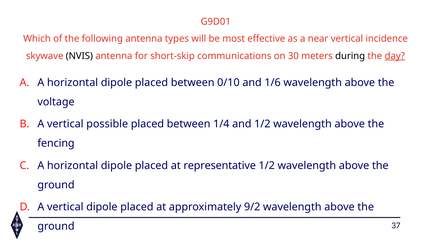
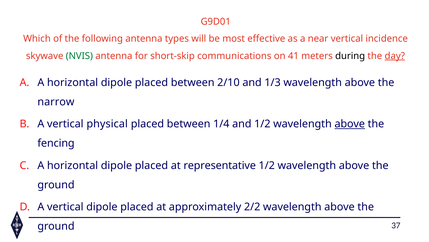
NVIS colour: black -> green
30: 30 -> 41
0/10: 0/10 -> 2/10
1/6: 1/6 -> 1/3
voltage: voltage -> narrow
possible: possible -> physical
above at (350, 124) underline: none -> present
9/2: 9/2 -> 2/2
